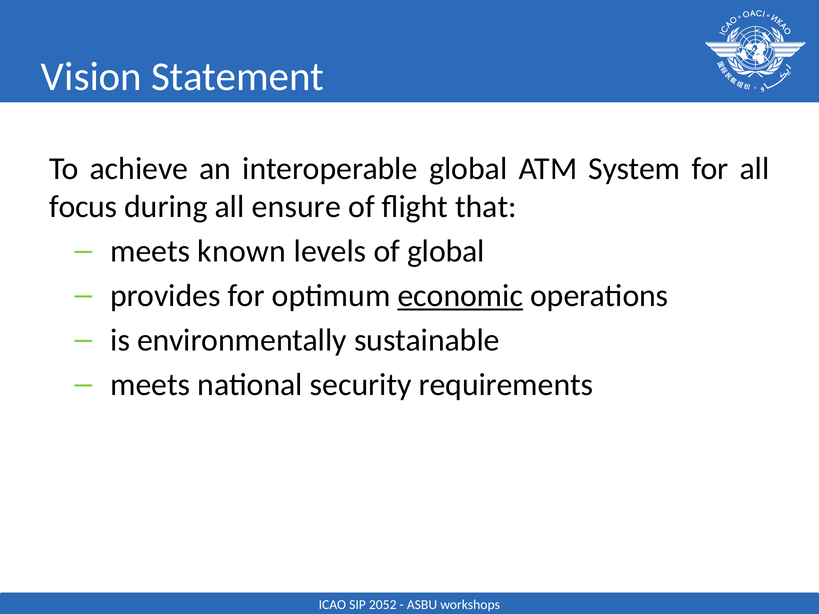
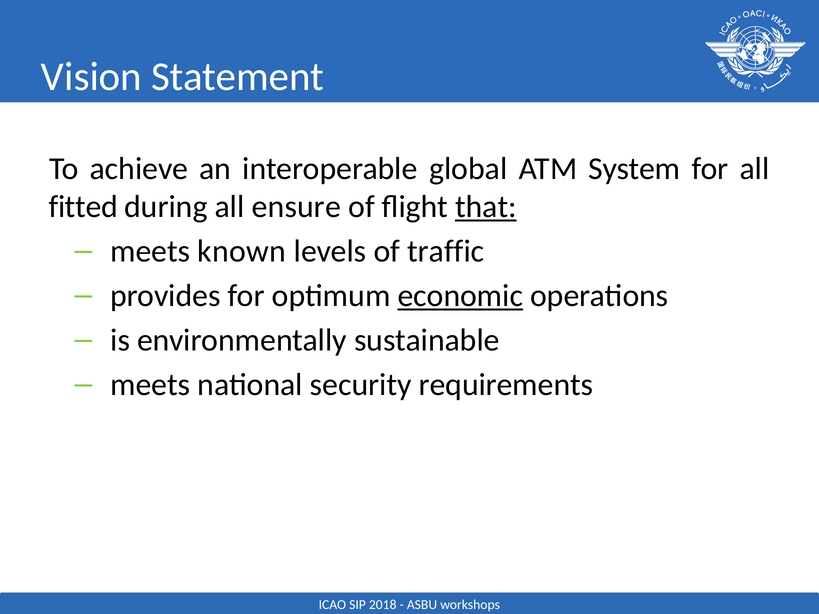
focus: focus -> fitted
that underline: none -> present
of global: global -> traffic
2052: 2052 -> 2018
